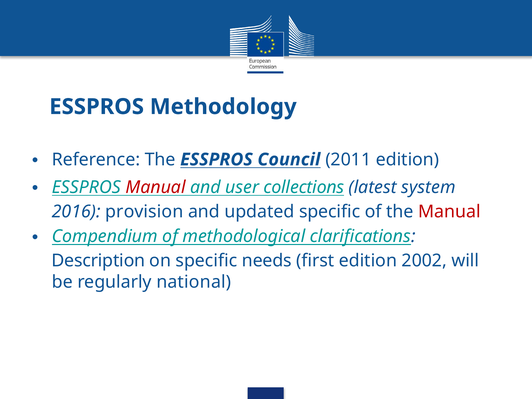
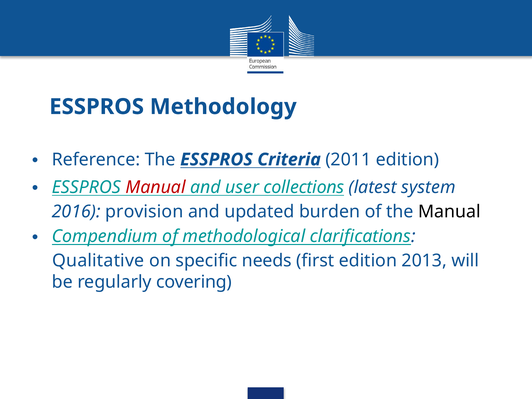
Council: Council -> Criteria
updated specific: specific -> burden
Manual at (449, 212) colour: red -> black
Description: Description -> Qualitative
2002: 2002 -> 2013
national: national -> covering
